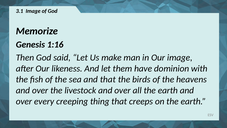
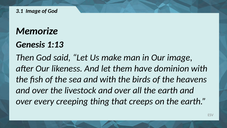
1:16: 1:16 -> 1:13
and that: that -> with
